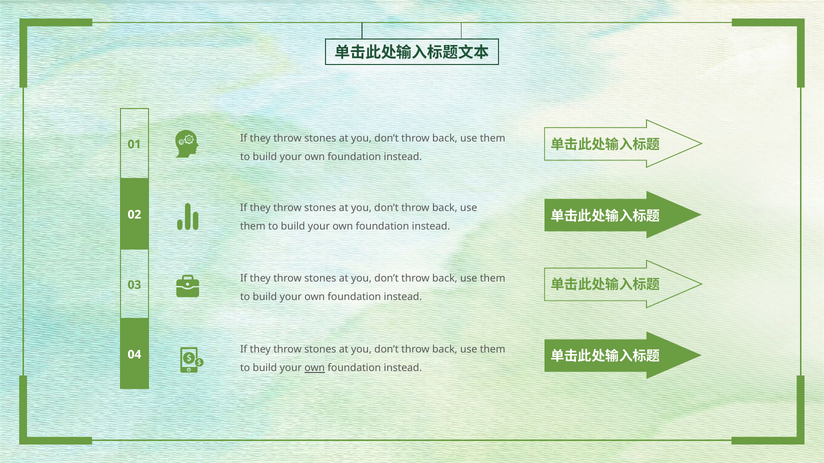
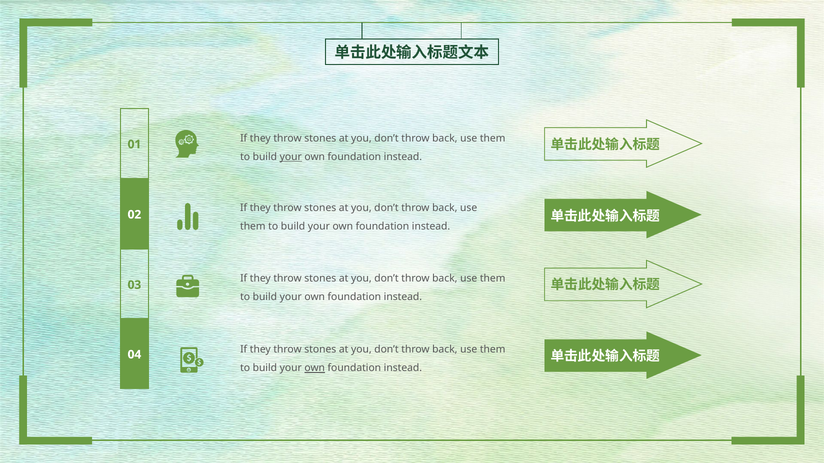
your at (291, 157) underline: none -> present
